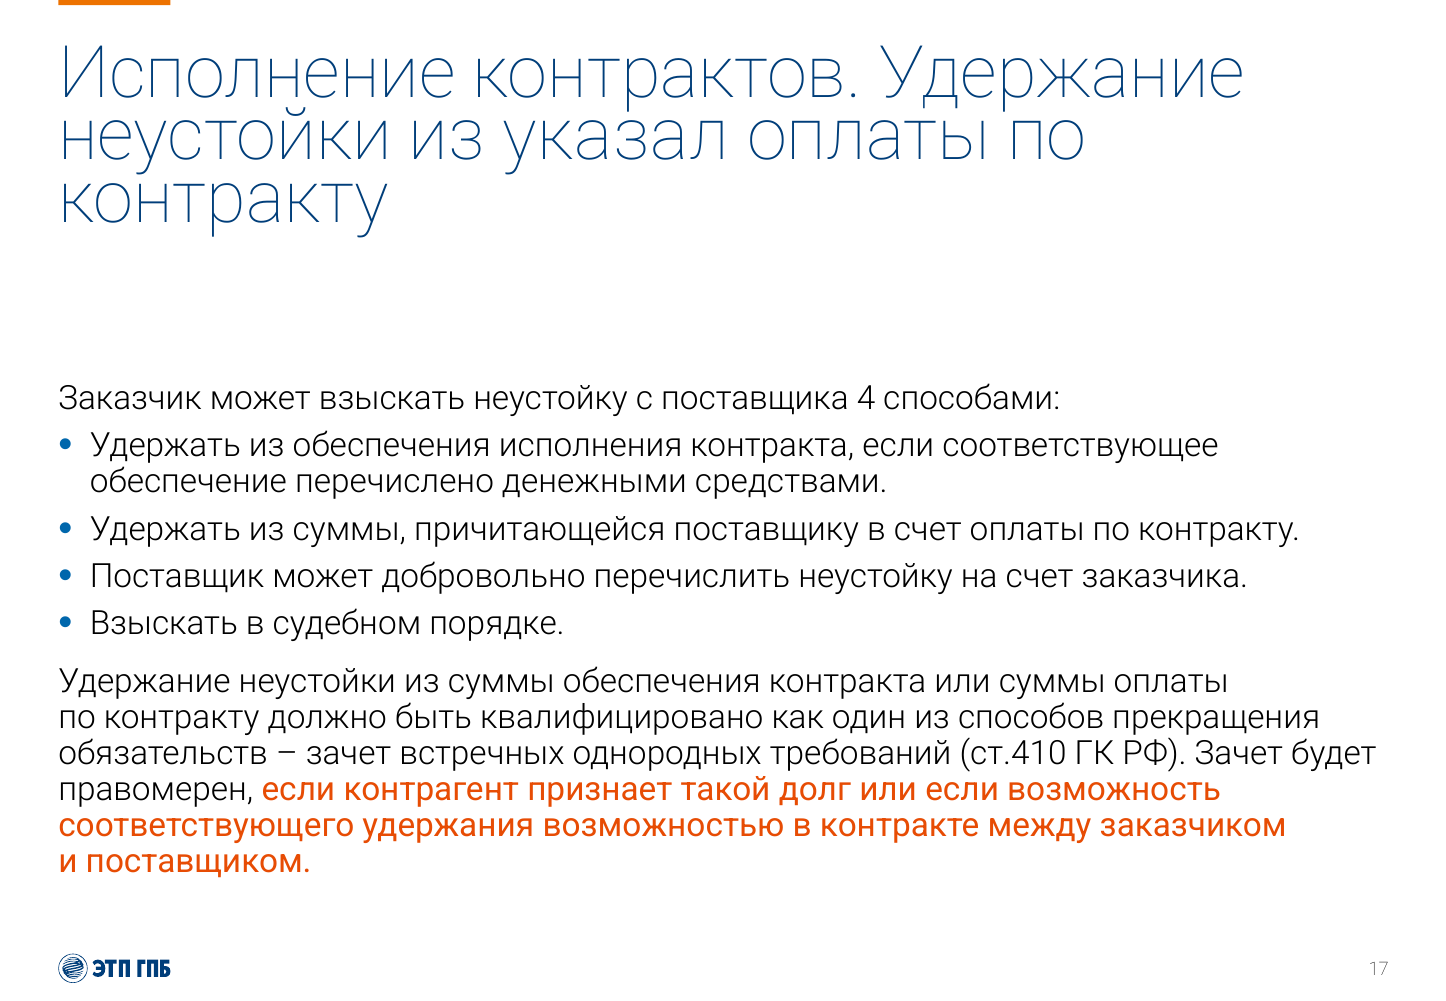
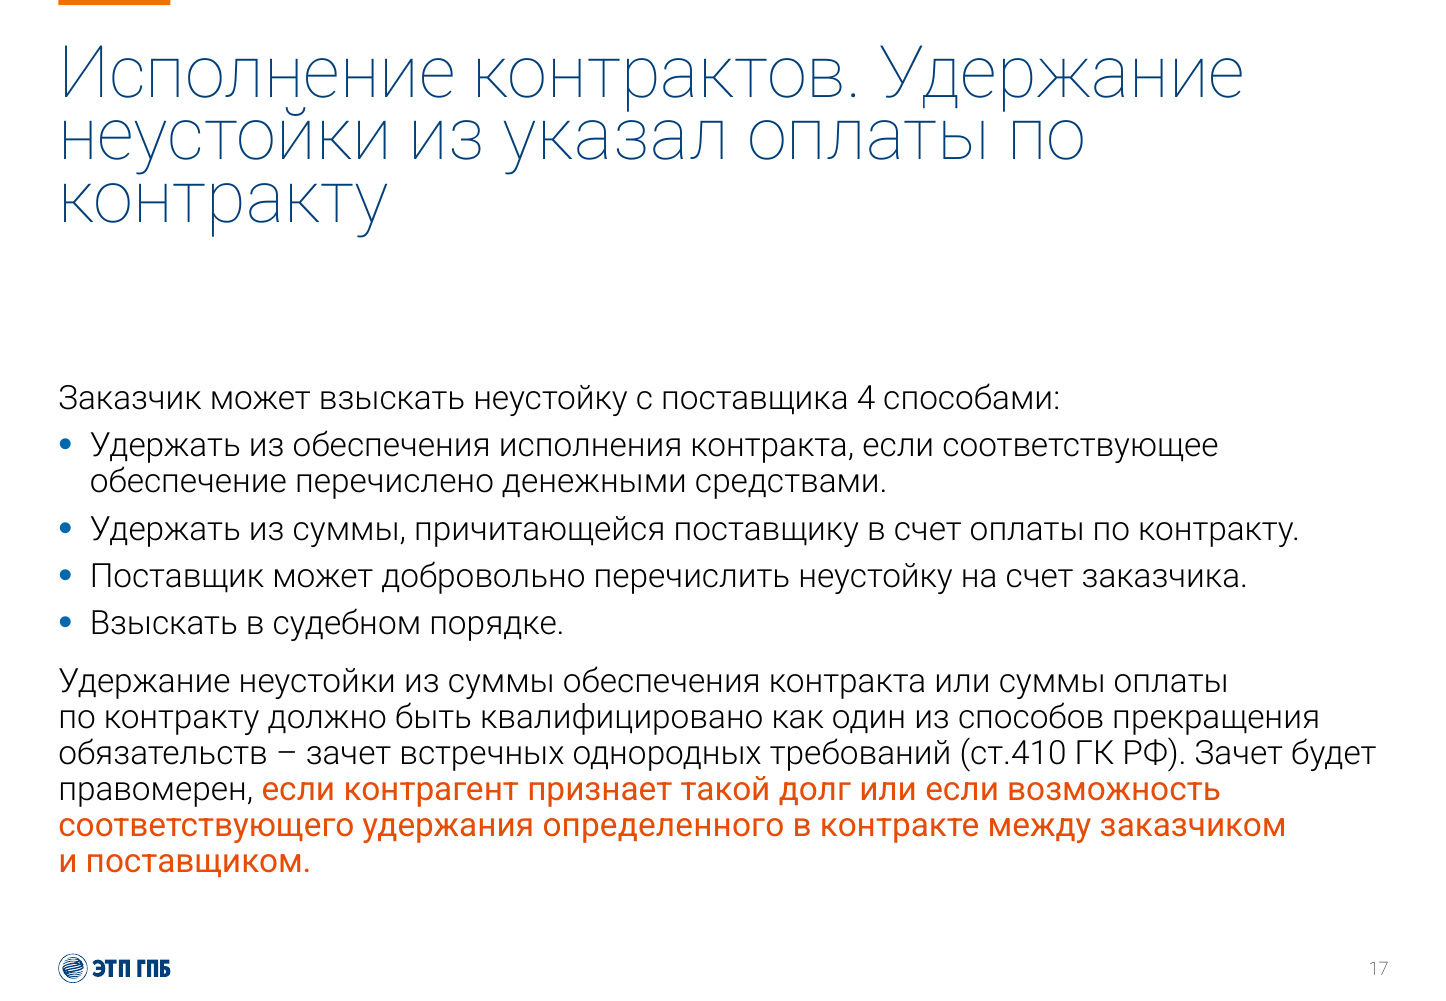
возможностью: возможностью -> определенного
